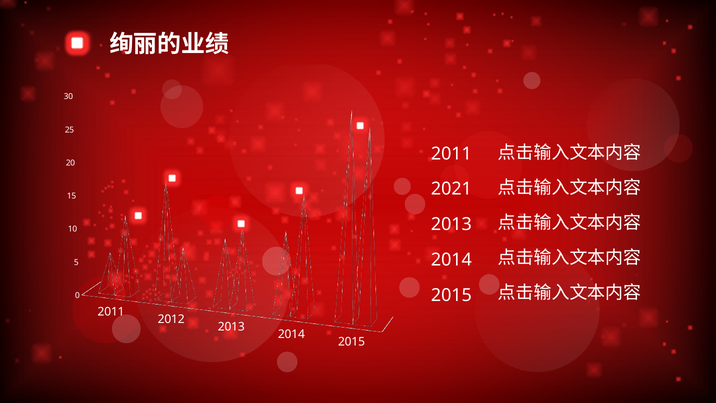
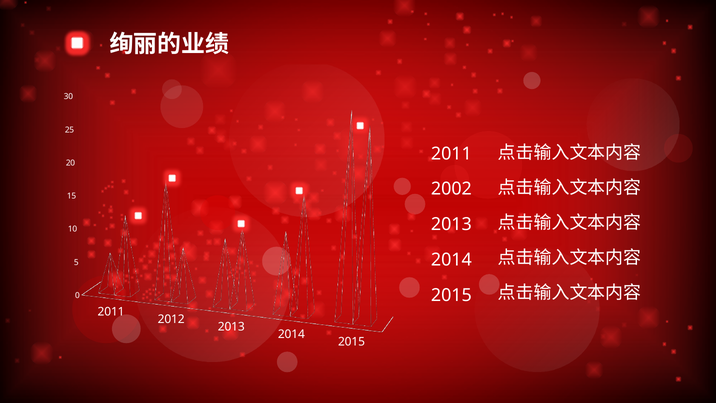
2021: 2021 -> 2002
